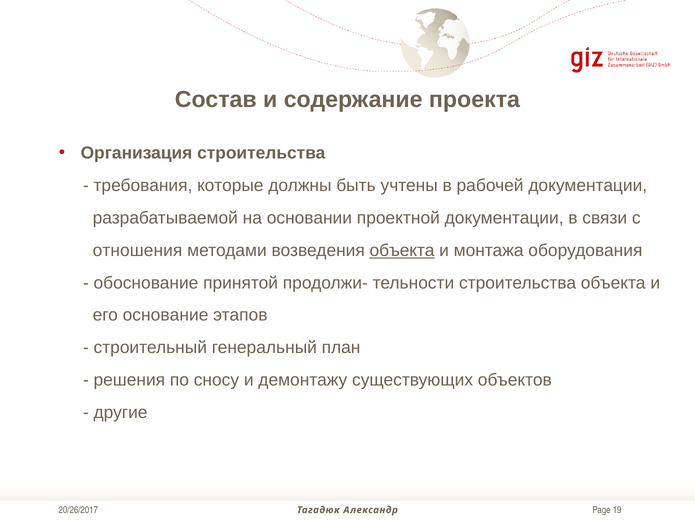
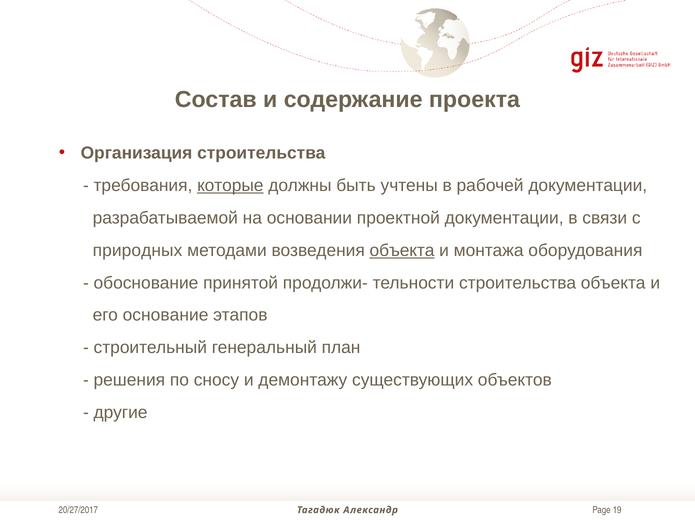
которые underline: none -> present
отношения: отношения -> природных
20/26/2017: 20/26/2017 -> 20/27/2017
